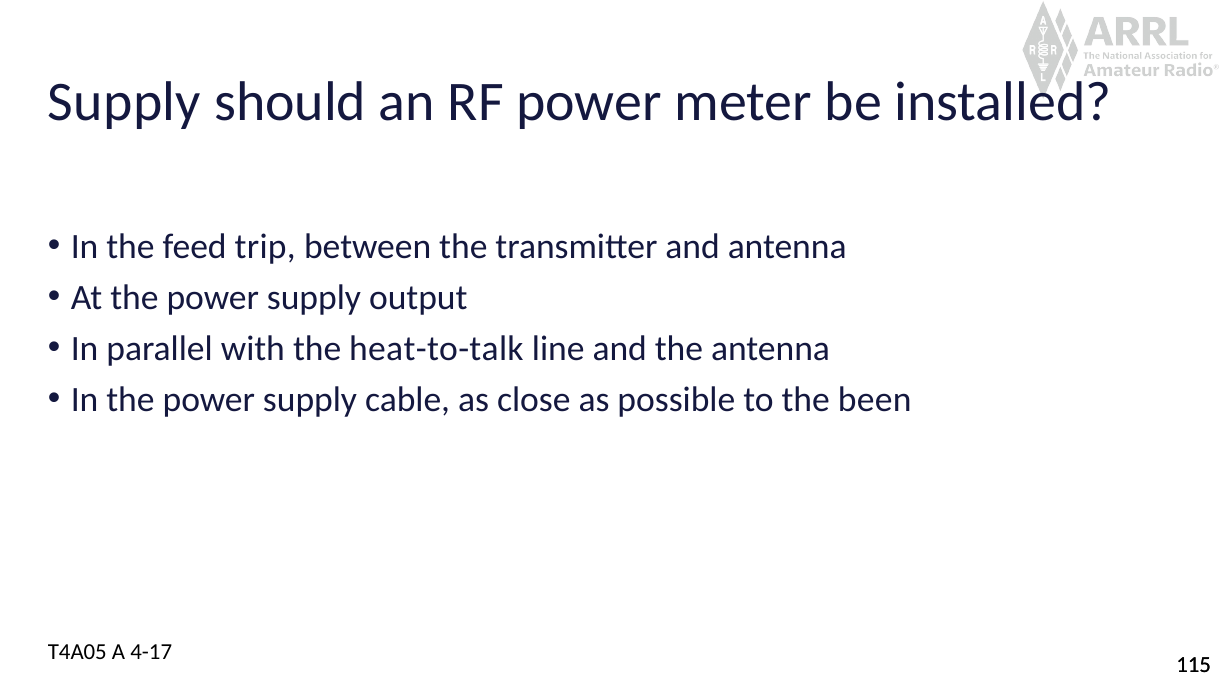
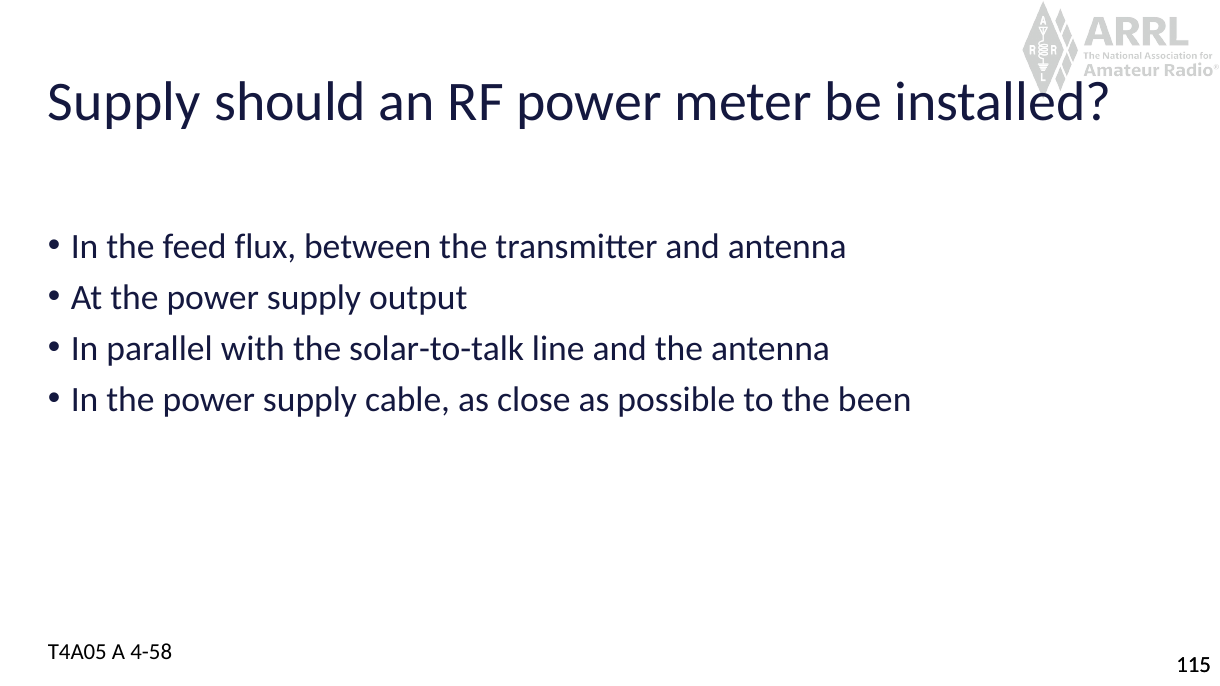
trip: trip -> flux
heat-to-talk: heat-to-talk -> solar-to-talk
4-17: 4-17 -> 4-58
